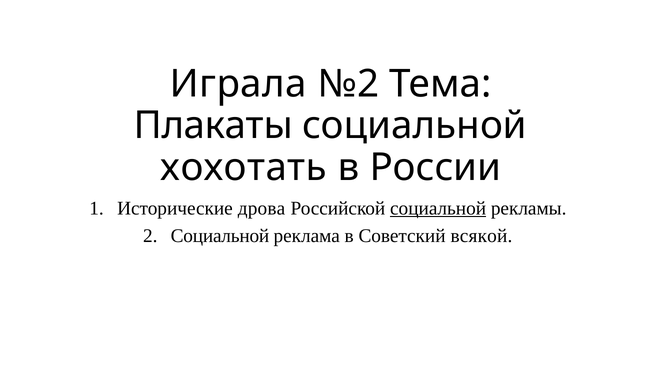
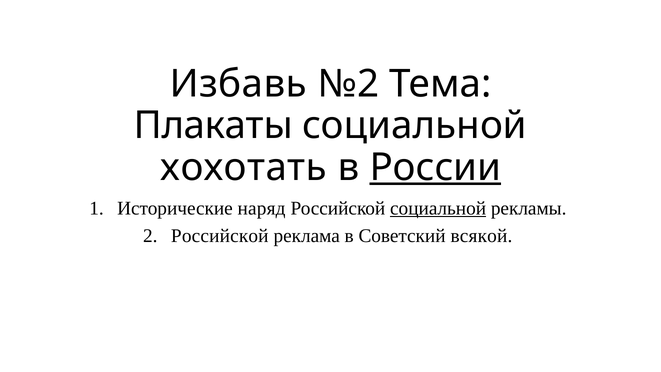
Играла: Играла -> Избавь
России underline: none -> present
дрова: дрова -> наряд
Социальной at (220, 236): Социальной -> Российской
